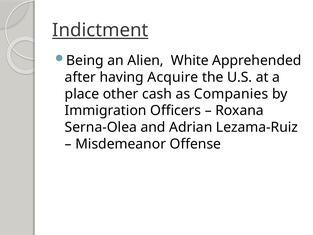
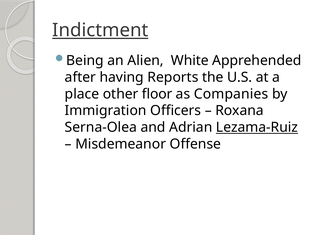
Acquire: Acquire -> Reports
cash: cash -> floor
Lezama-Ruiz underline: none -> present
